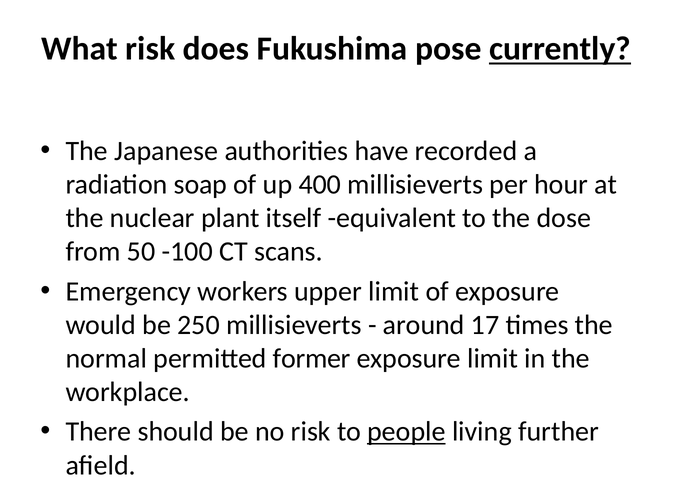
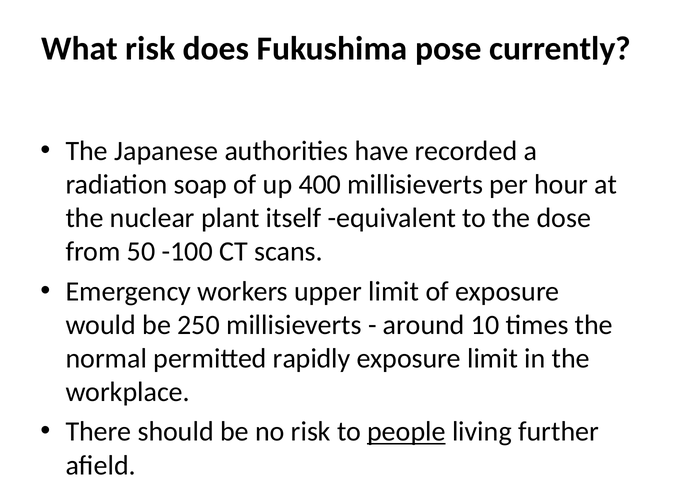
currently underline: present -> none
17: 17 -> 10
former: former -> rapidly
